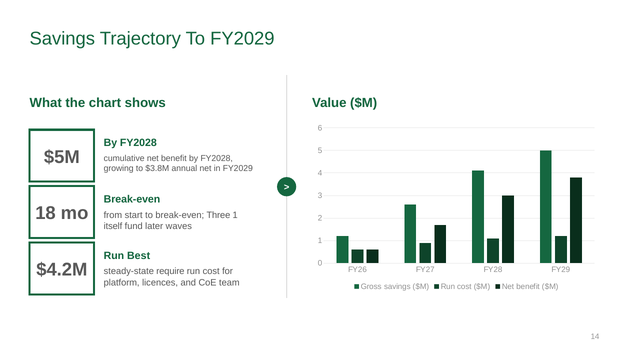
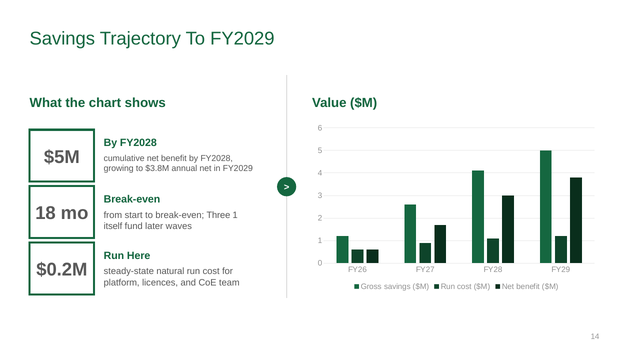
Best: Best -> Here
$4.2M: $4.2M -> $0.2M
require: require -> natural
